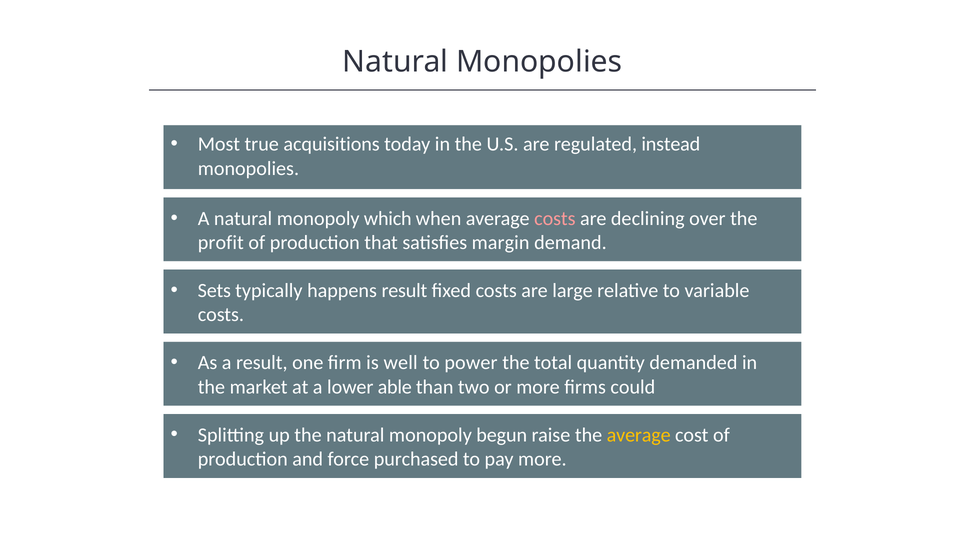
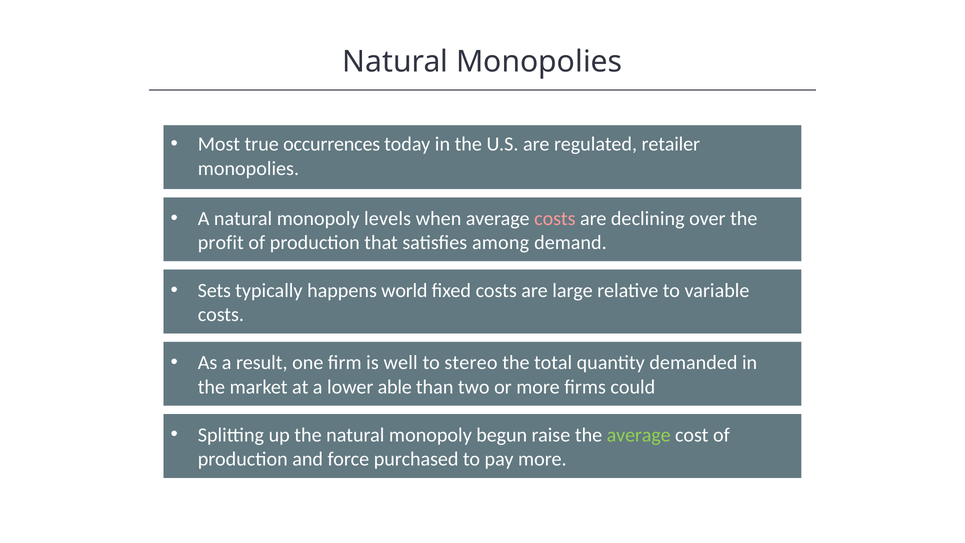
acquisitions: acquisitions -> occurrences
instead: instead -> retailer
which: which -> levels
margin: margin -> among
happens result: result -> world
power: power -> stereo
average at (639, 435) colour: yellow -> light green
